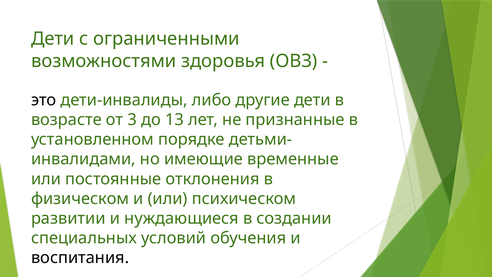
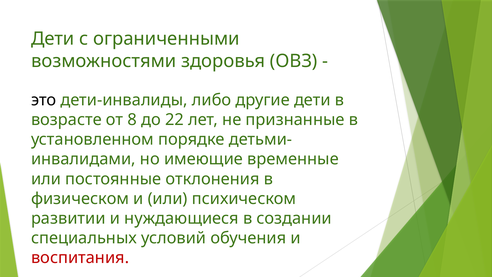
3: 3 -> 8
13: 13 -> 22
воспитания colour: black -> red
